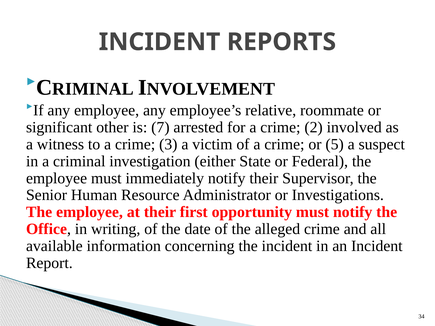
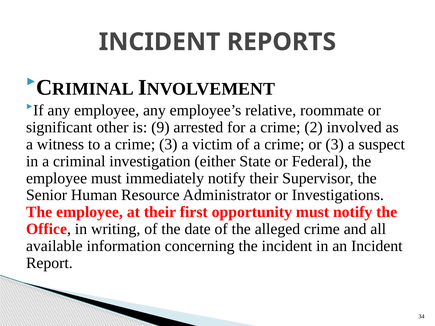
7: 7 -> 9
or 5: 5 -> 3
